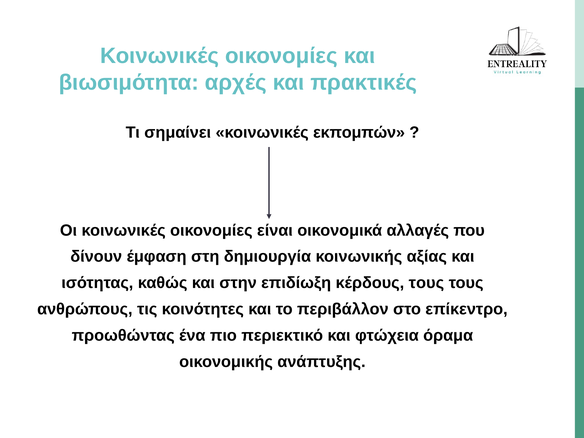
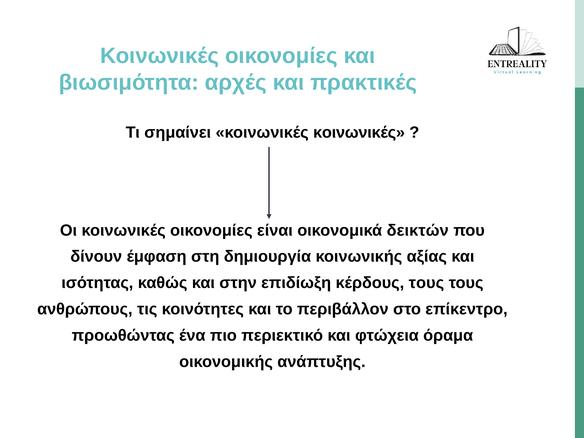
κοινωνικές εκπομπών: εκπομπών -> κοινωνικές
αλλαγές: αλλαγές -> δεικτών
